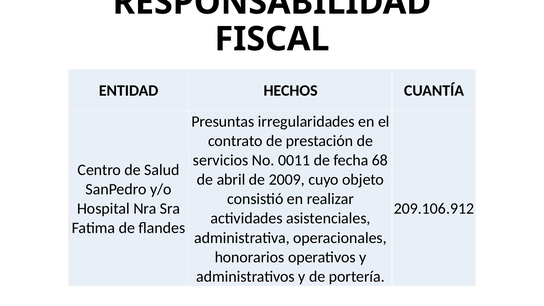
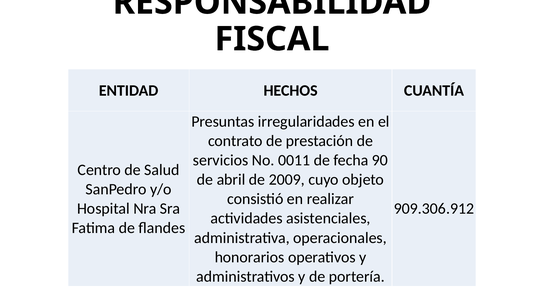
68: 68 -> 90
209.106.912: 209.106.912 -> 909.306.912
